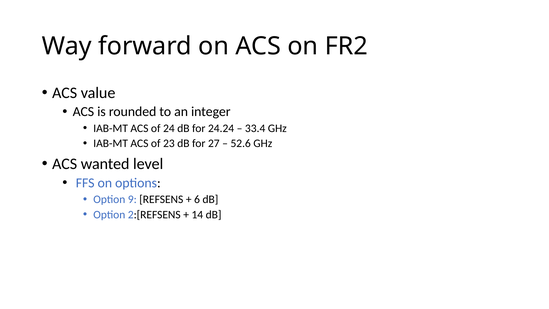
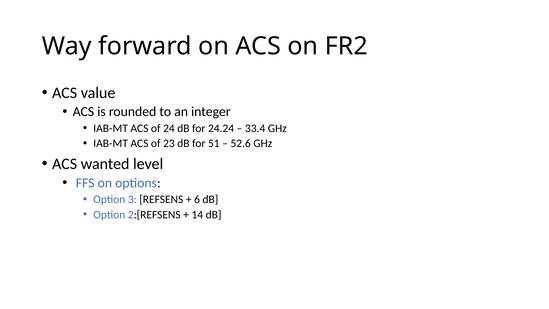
27: 27 -> 51
9: 9 -> 3
